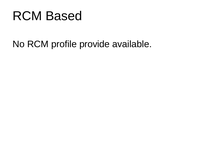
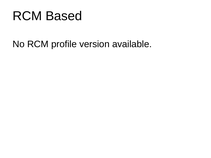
provide: provide -> version
